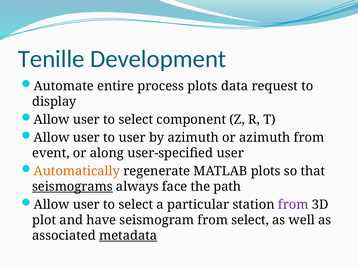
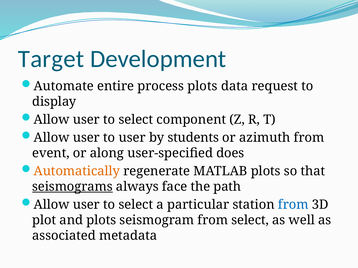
Tenille: Tenille -> Target
by azimuth: azimuth -> students
user-specified user: user -> does
from at (293, 205) colour: purple -> blue
and have: have -> plots
metadata underline: present -> none
